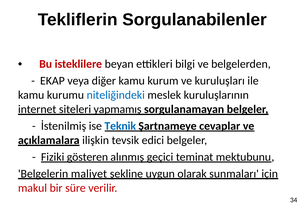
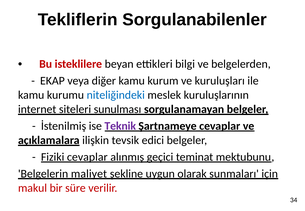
yapmamış: yapmamış -> sunulması
Teknik colour: blue -> purple
Fiziki gösteren: gösteren -> cevaplar
